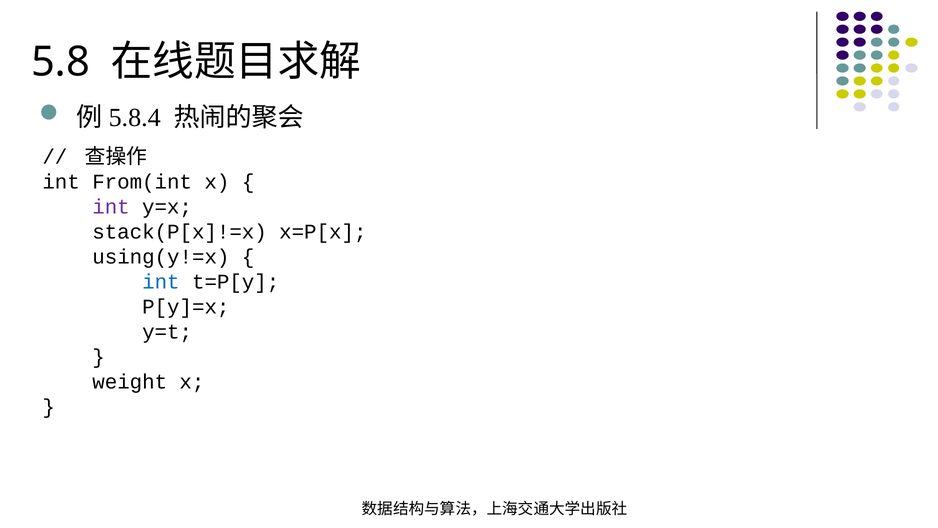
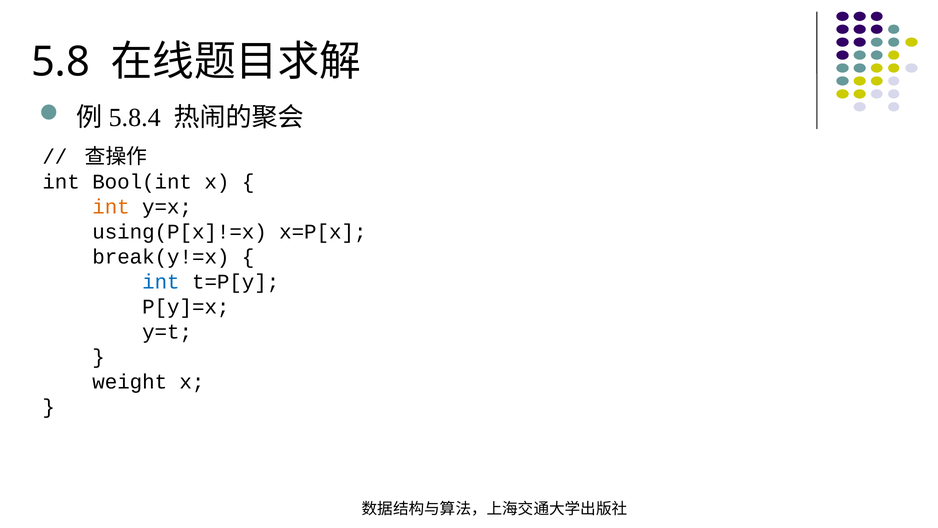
From(int: From(int -> Bool(int
int at (111, 207) colour: purple -> orange
stack(P[x]!=x: stack(P[x]!=x -> using(P[x]!=x
using(y!=x: using(y!=x -> break(y!=x
